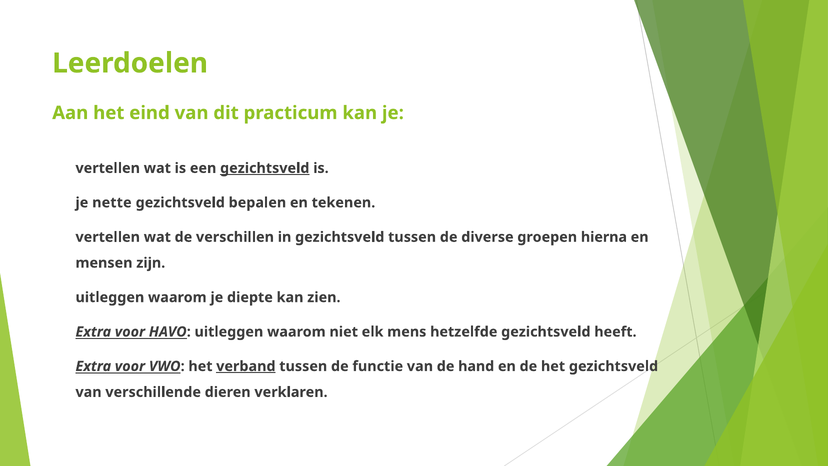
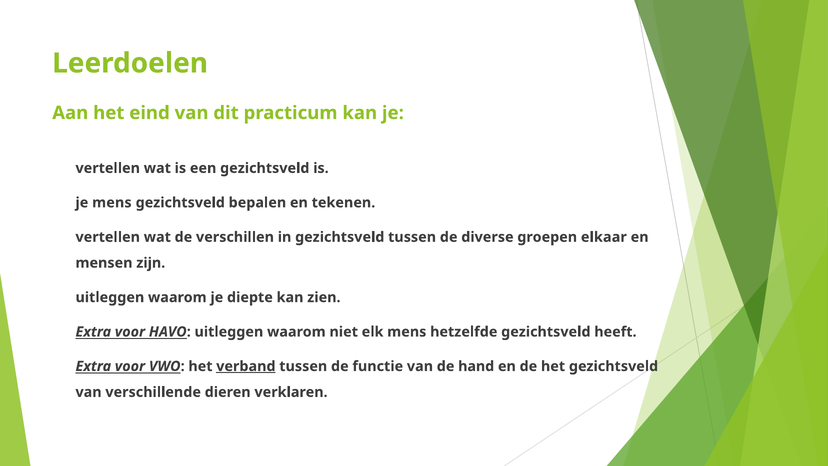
gezichtsveld at (265, 168) underline: present -> none
je nette: nette -> mens
hierna: hierna -> elkaar
